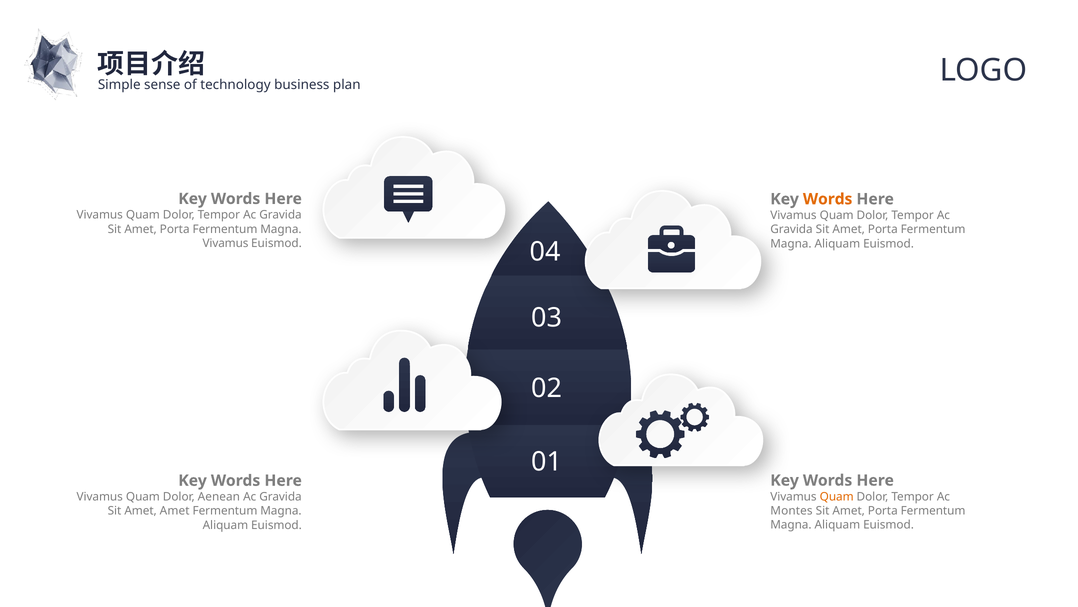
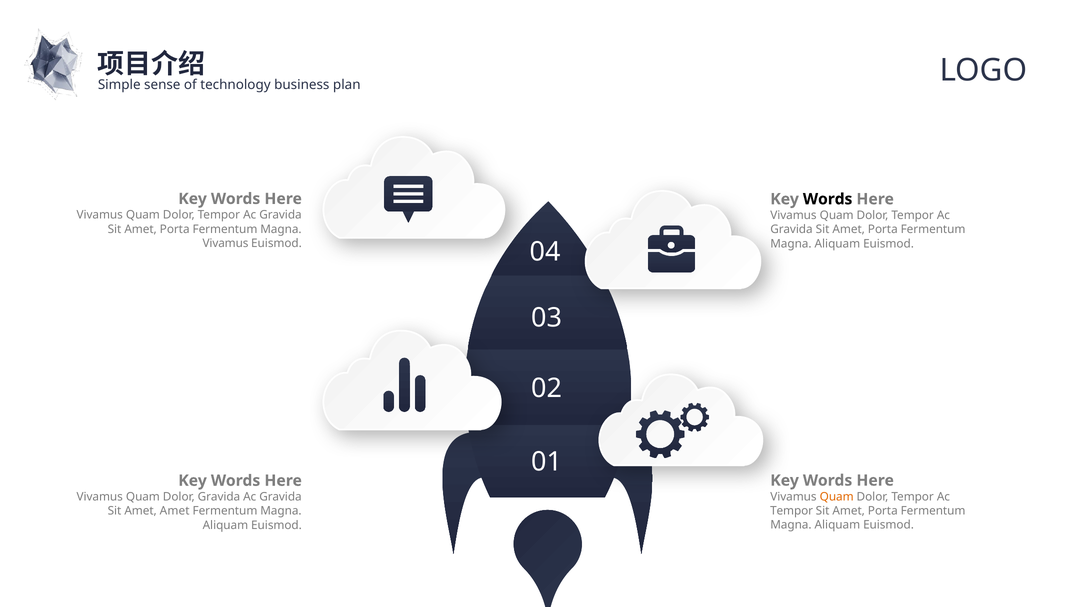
Words at (828, 199) colour: orange -> black
Dolor Aenean: Aenean -> Gravida
Montes at (791, 510): Montes -> Tempor
